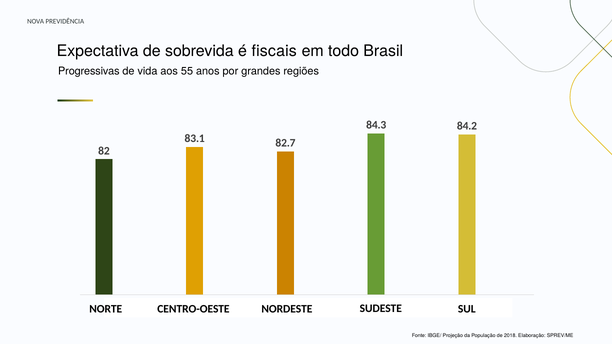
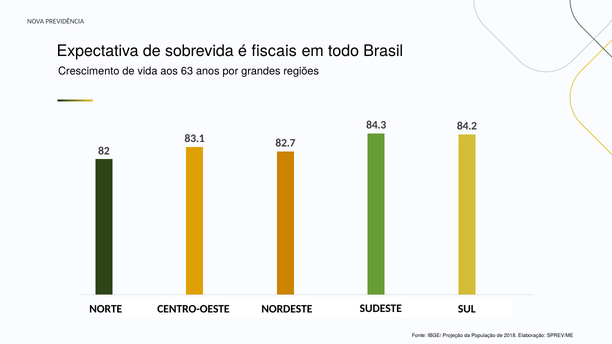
Progressivas: Progressivas -> Crescimento
55: 55 -> 63
